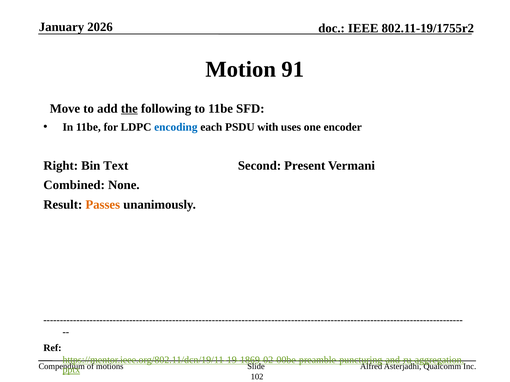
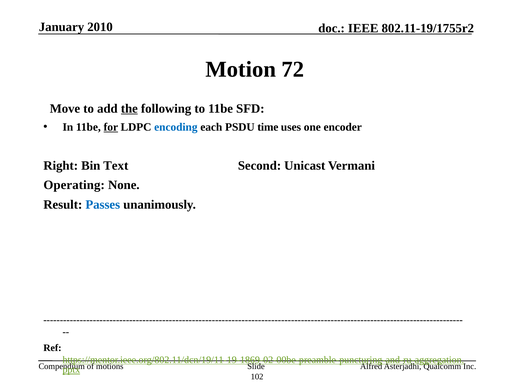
2026: 2026 -> 2010
91: 91 -> 72
for underline: none -> present
with: with -> time
Present: Present -> Unicast
Combined: Combined -> Operating
Passes colour: orange -> blue
